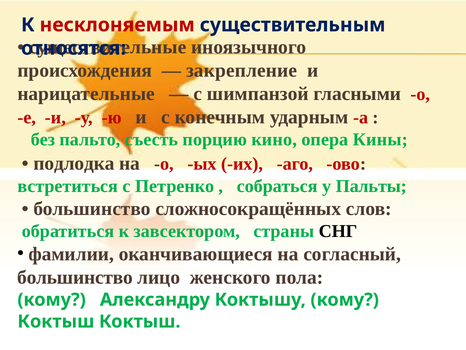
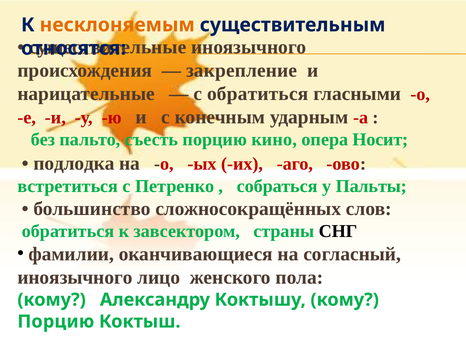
несклоняемым colour: red -> orange
с шимпанзой: шимпанзой -> обратиться
Кины: Кины -> Носит
большинство at (75, 277): большинство -> иноязычного
Коктыш at (56, 321): Коктыш -> Порцию
